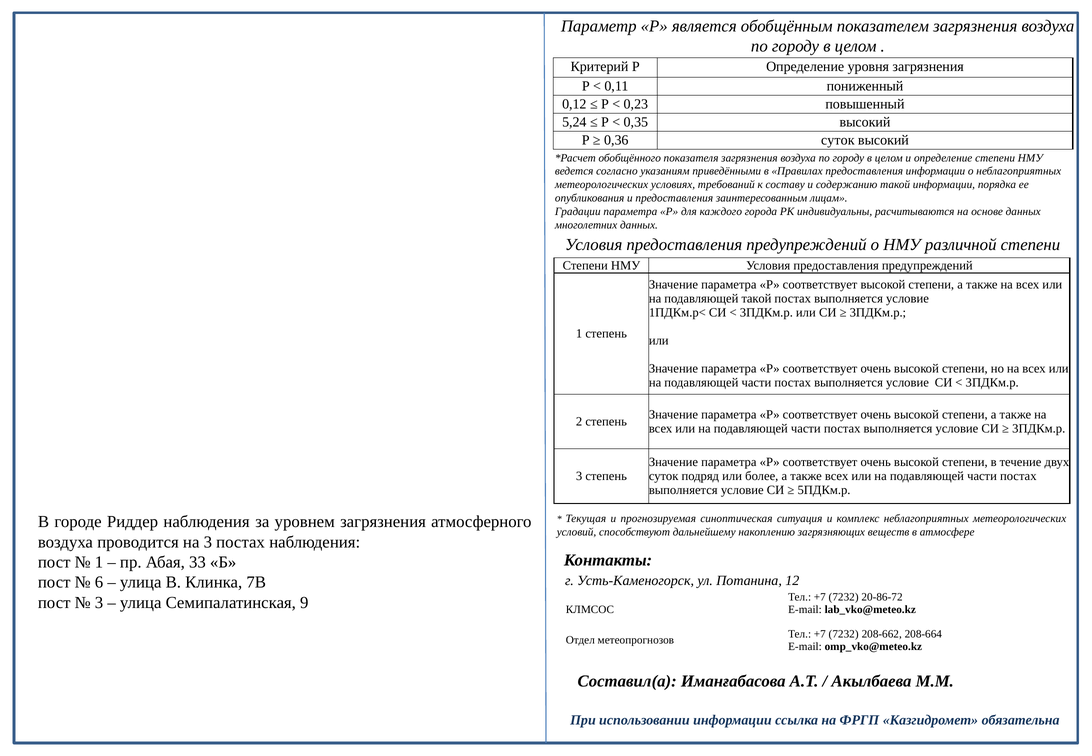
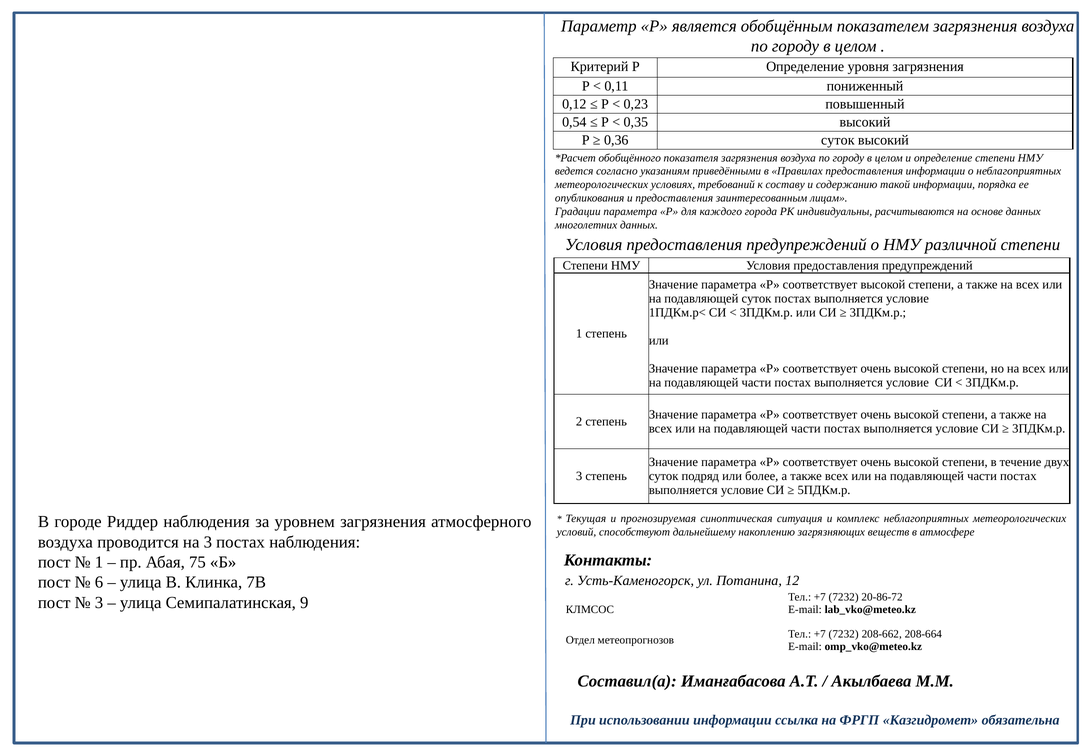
5,24: 5,24 -> 0,54
подавляющей такой: такой -> суток
33: 33 -> 75
